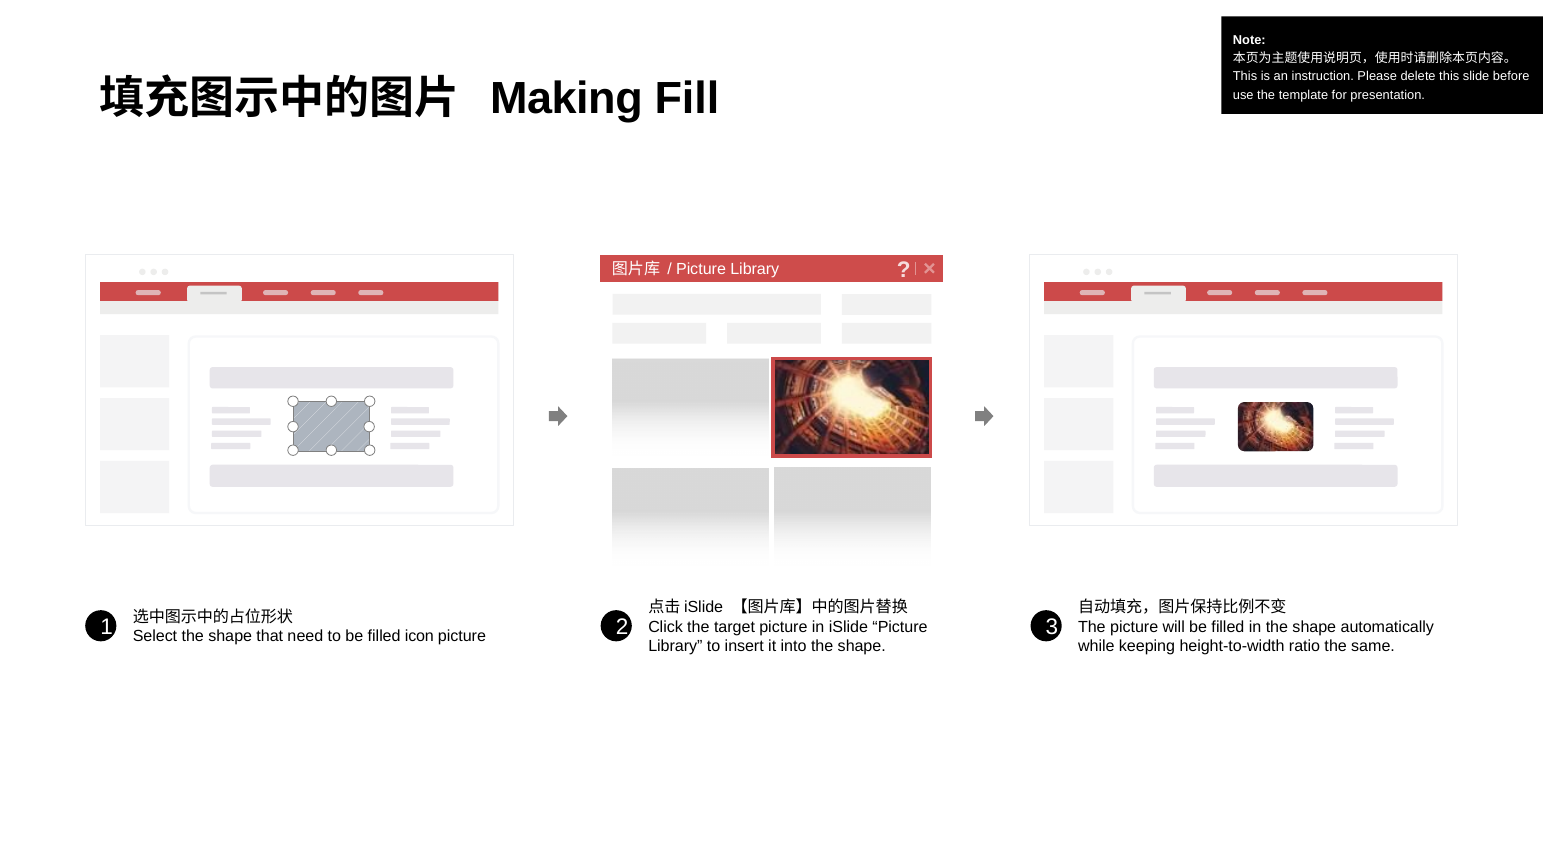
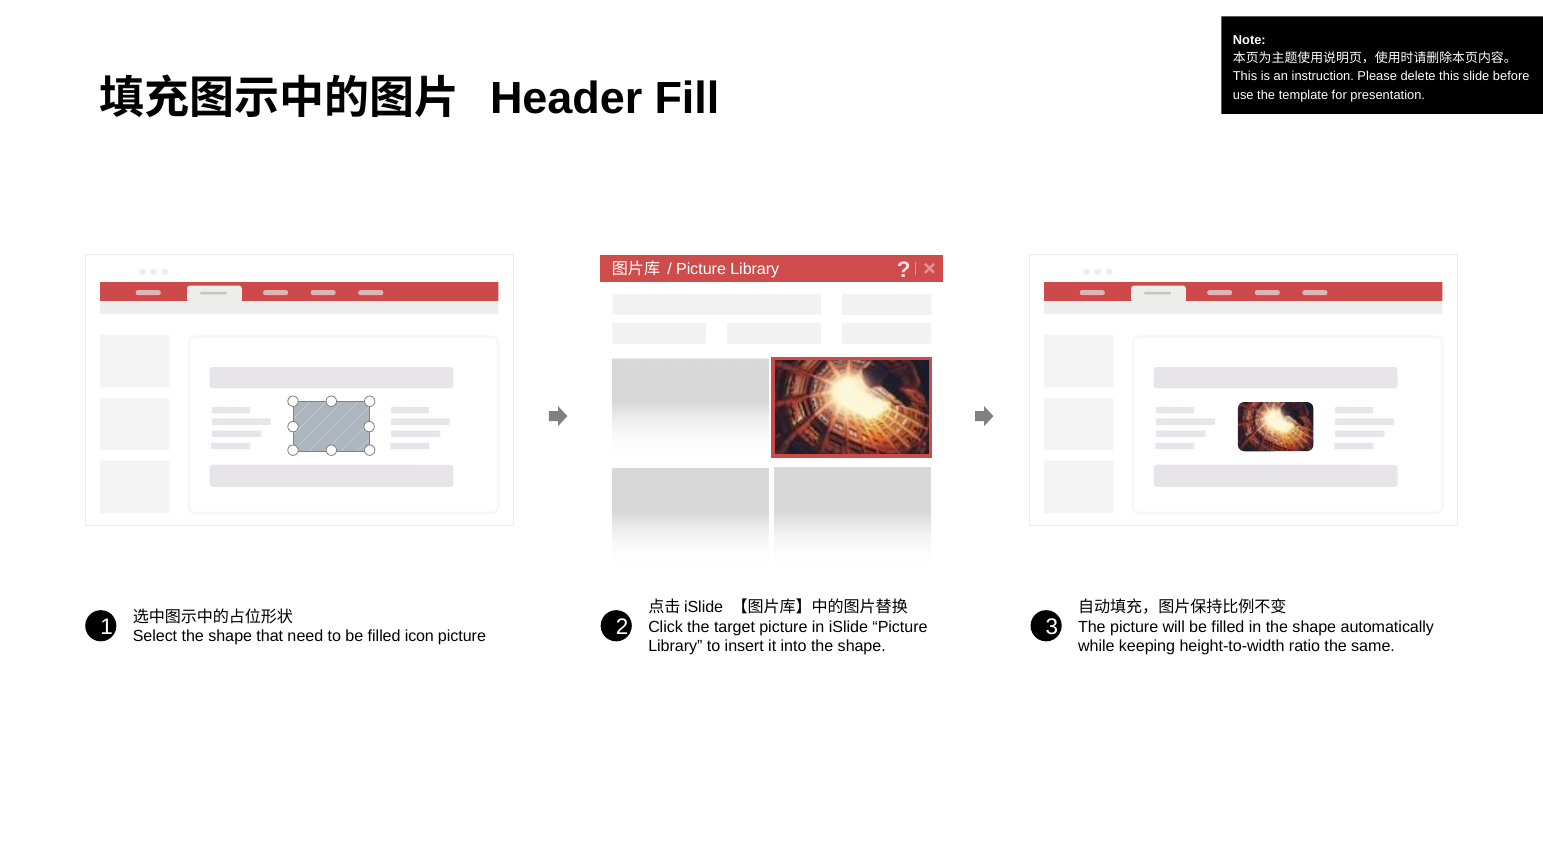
Making: Making -> Header
